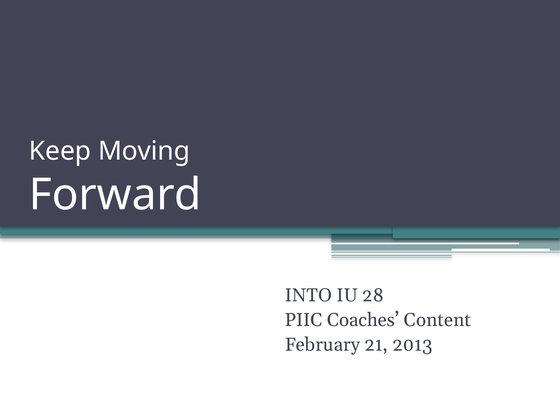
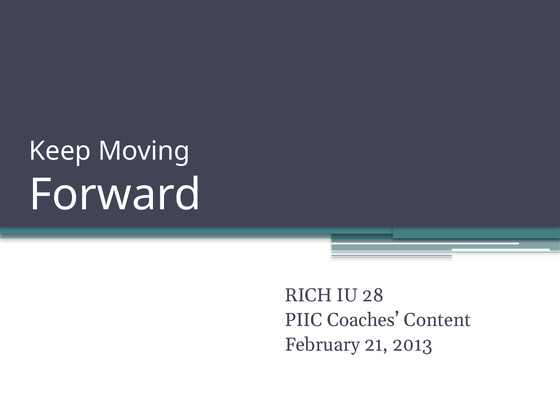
INTO: INTO -> RICH
